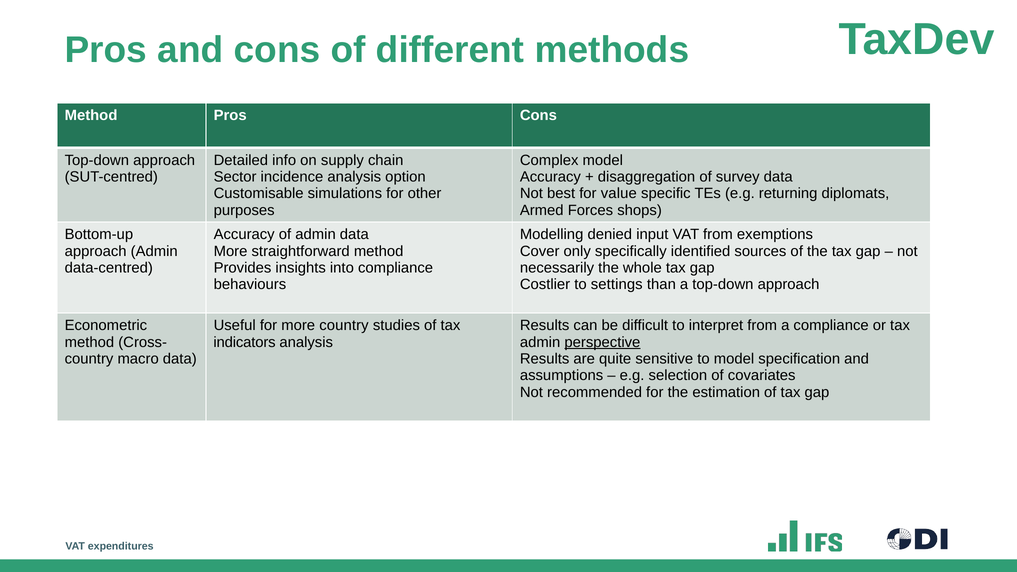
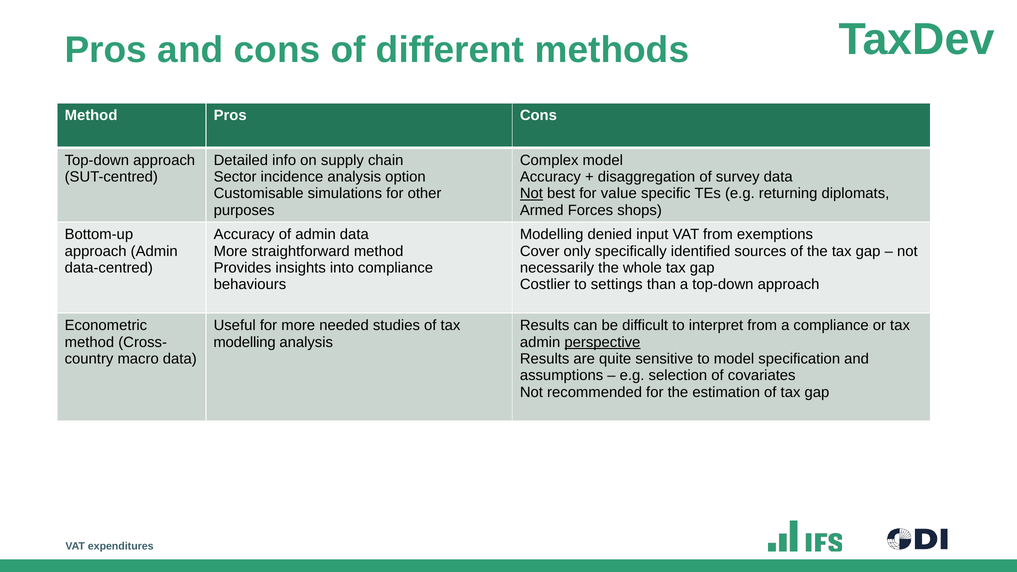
Not at (531, 194) underline: none -> present
more country: country -> needed
indicators at (245, 342): indicators -> modelling
